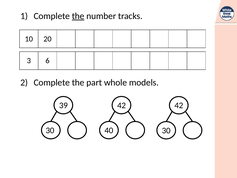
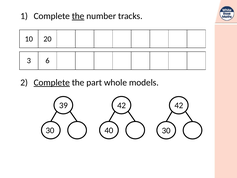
Complete at (52, 82) underline: none -> present
